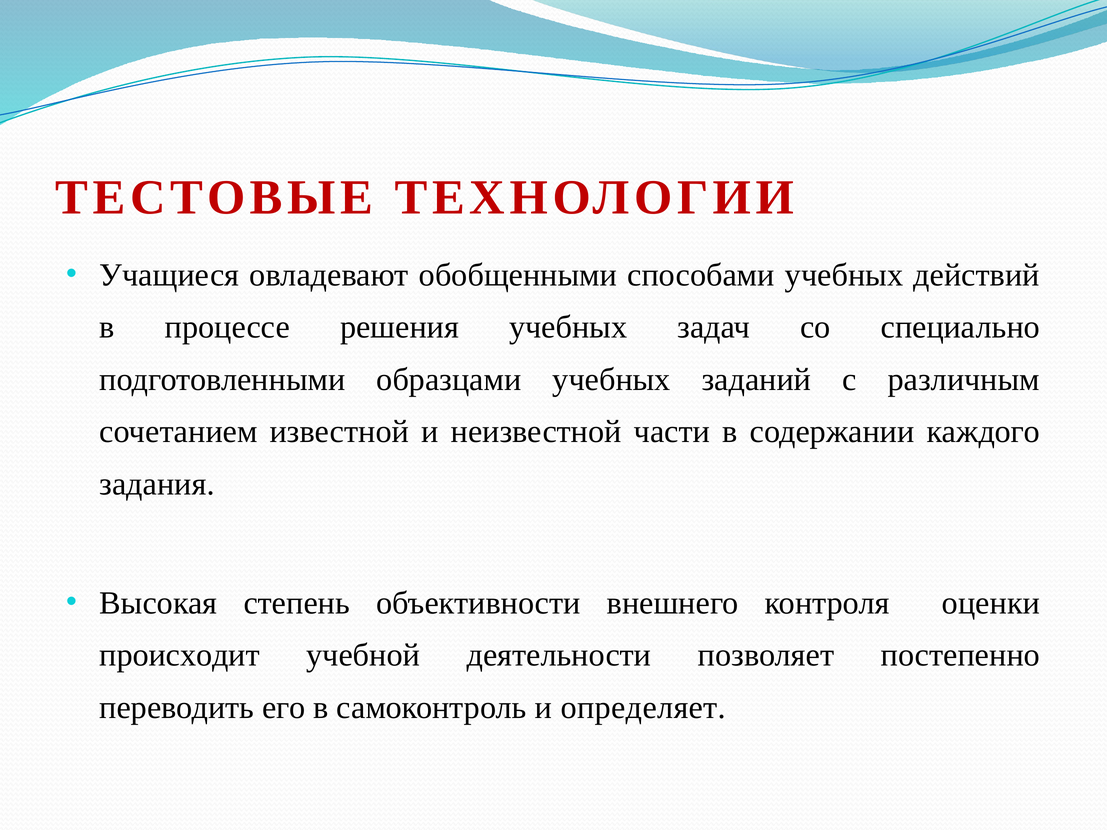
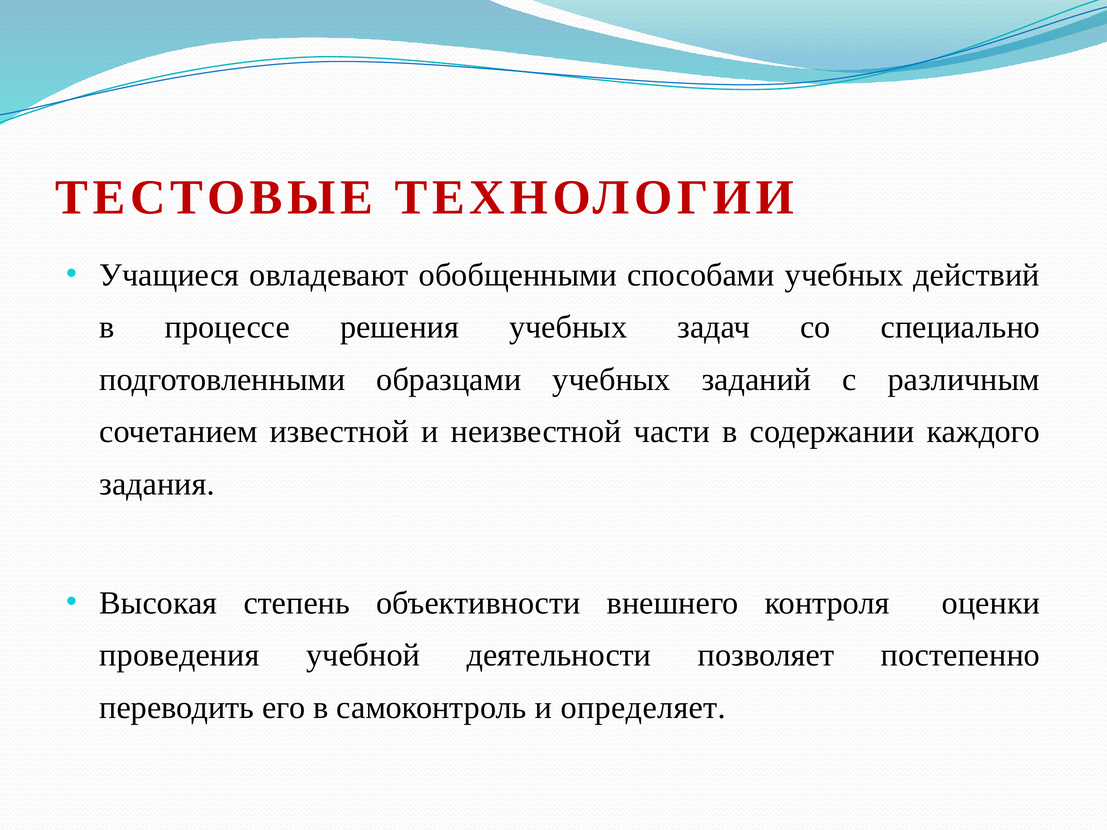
происходит: происходит -> проведения
